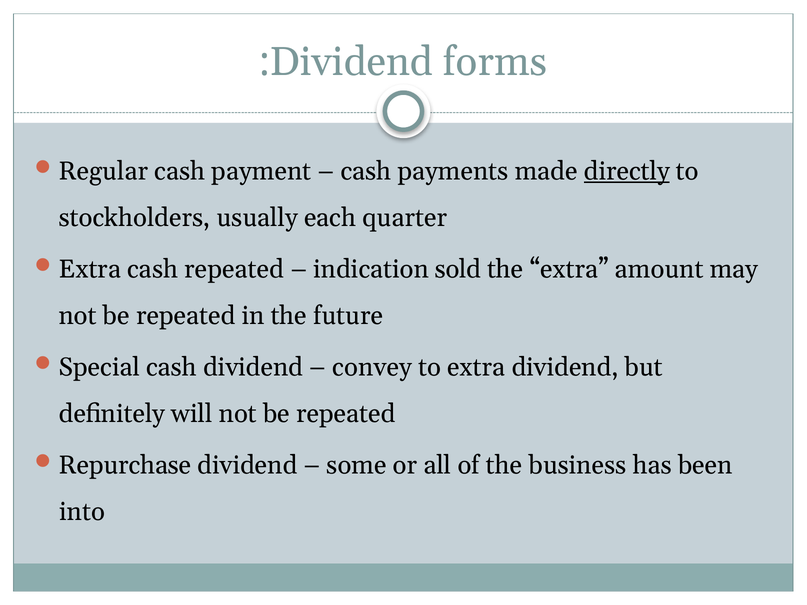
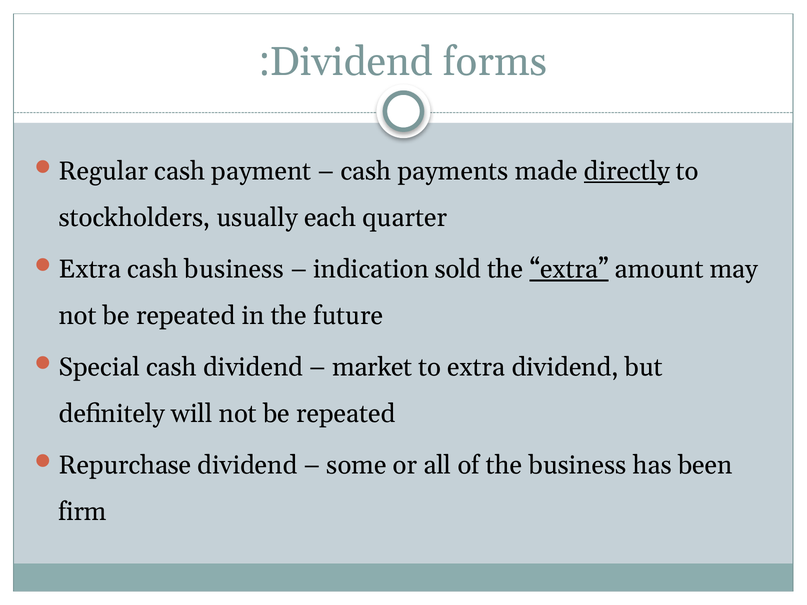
cash repeated: repeated -> business
extra at (569, 270) underline: none -> present
convey: convey -> market
into: into -> firm
